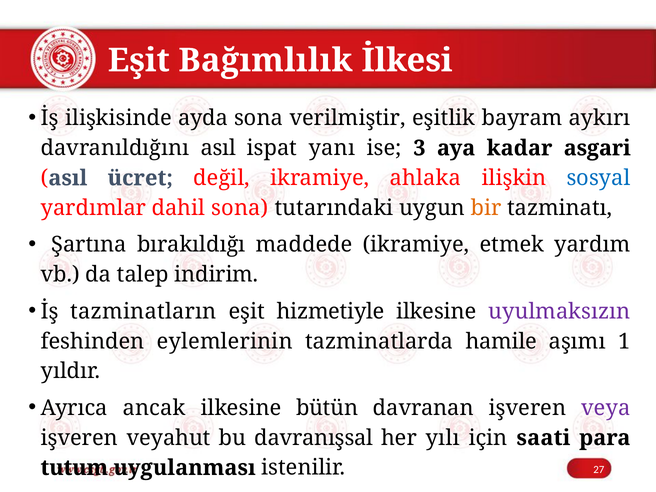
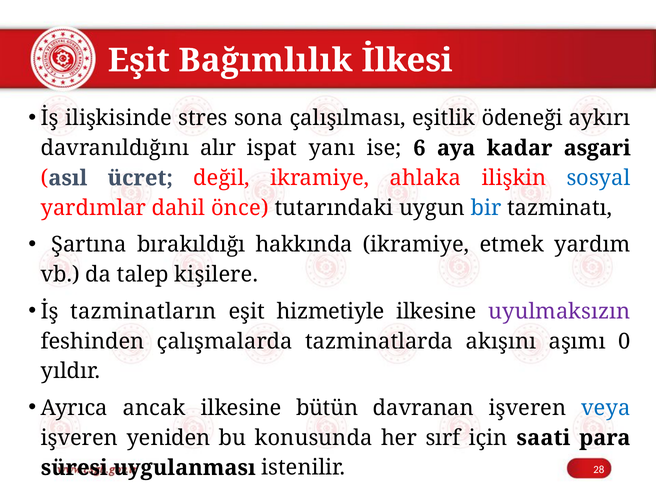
ayda: ayda -> stres
verilmiştir: verilmiştir -> çalışılması
bayram: bayram -> ödeneği
davranıldığını asıl: asıl -> alır
3: 3 -> 6
dahil sona: sona -> önce
bir colour: orange -> blue
maddede: maddede -> hakkında
indirim: indirim -> kişilere
eylemlerinin: eylemlerinin -> çalışmalarda
hamile: hamile -> akışını
1: 1 -> 0
veya colour: purple -> blue
veyahut: veyahut -> yeniden
davranışsal: davranışsal -> konusunda
yılı: yılı -> sırf
tutum: tutum -> süresi
27: 27 -> 28
